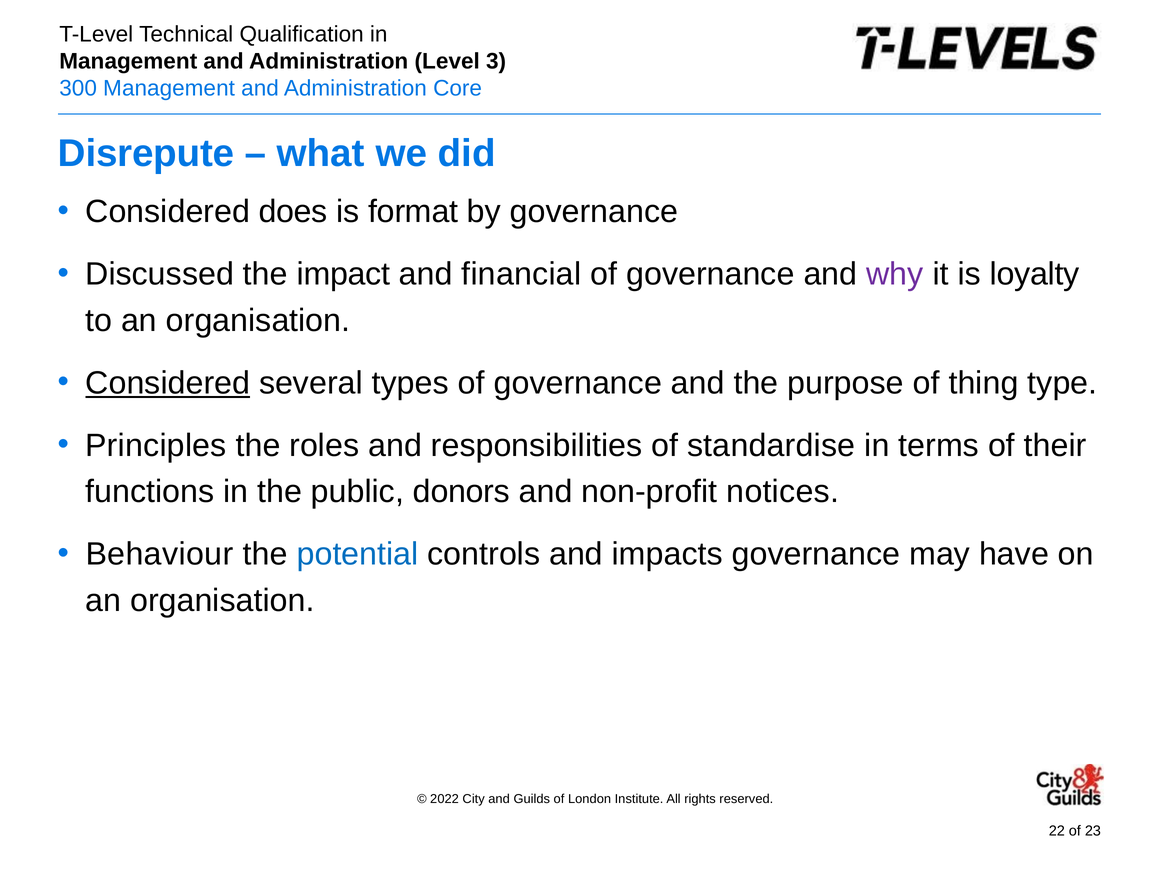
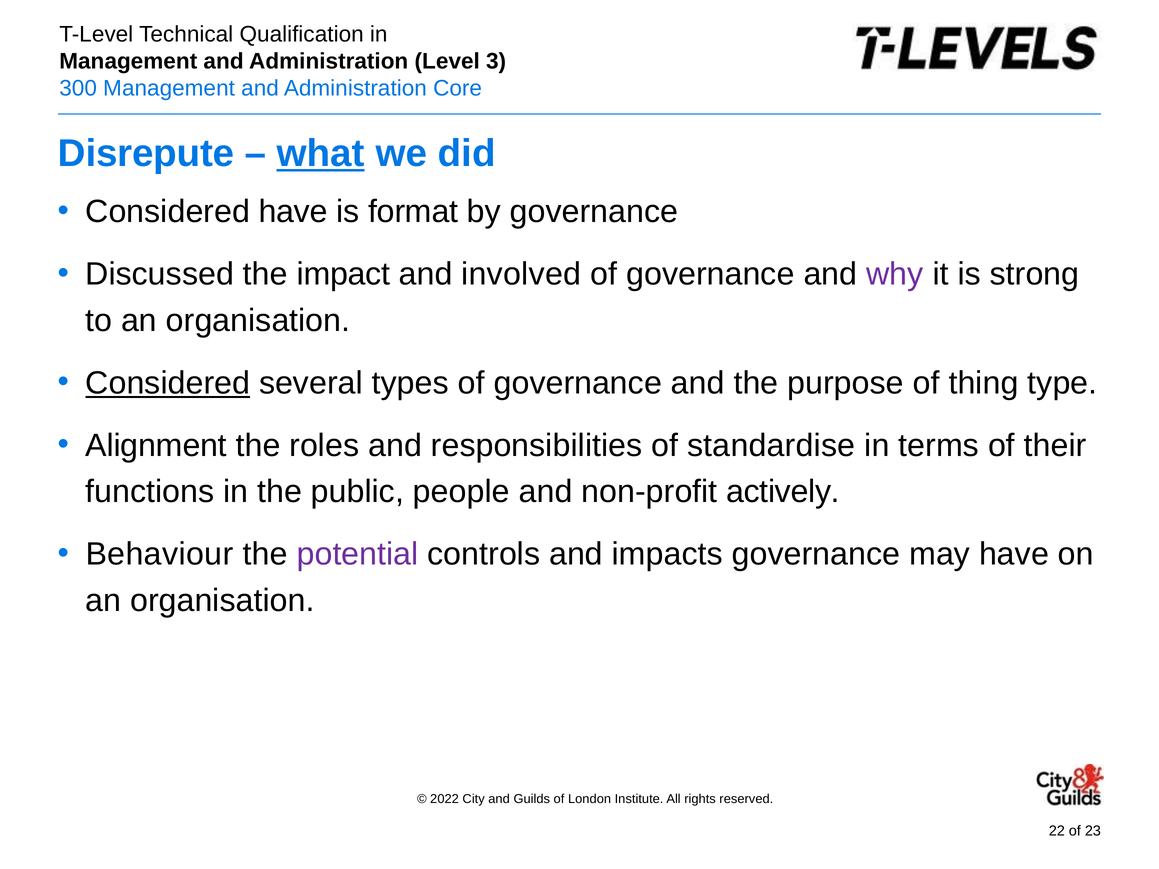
what underline: none -> present
Considered does: does -> have
financial: financial -> involved
loyalty: loyalty -> strong
Principles: Principles -> Alignment
donors: donors -> people
notices: notices -> actively
potential colour: blue -> purple
